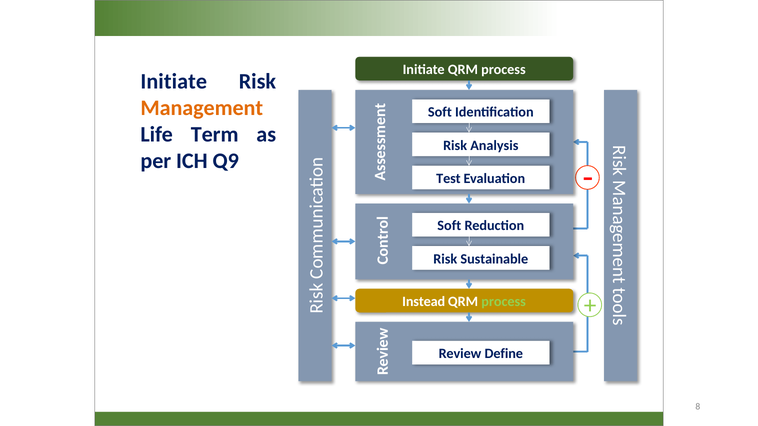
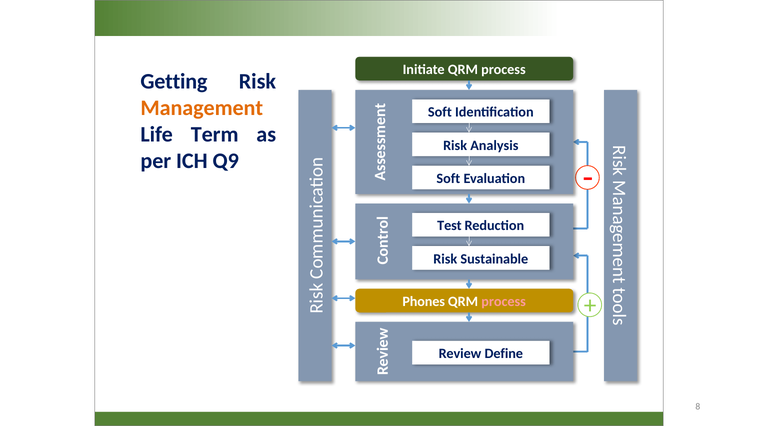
Initiate at (174, 82): Initiate -> Getting
Test at (448, 179): Test -> Soft
Soft at (449, 226): Soft -> Test
Instead: Instead -> Phones
process at (504, 302) colour: light green -> pink
